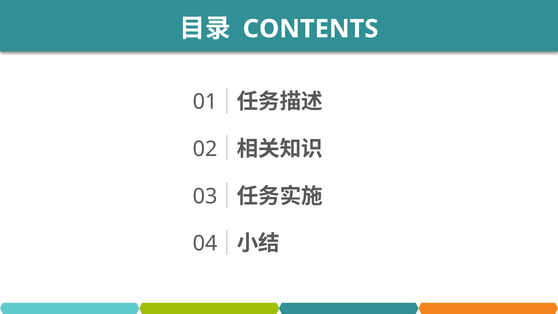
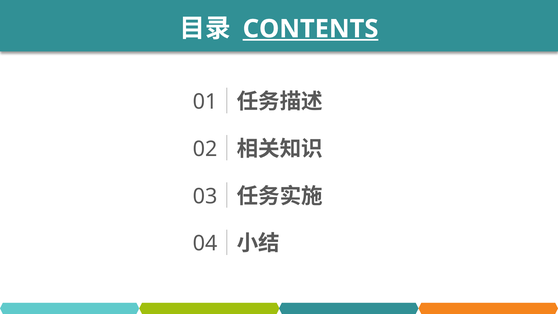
CONTENTS underline: none -> present
